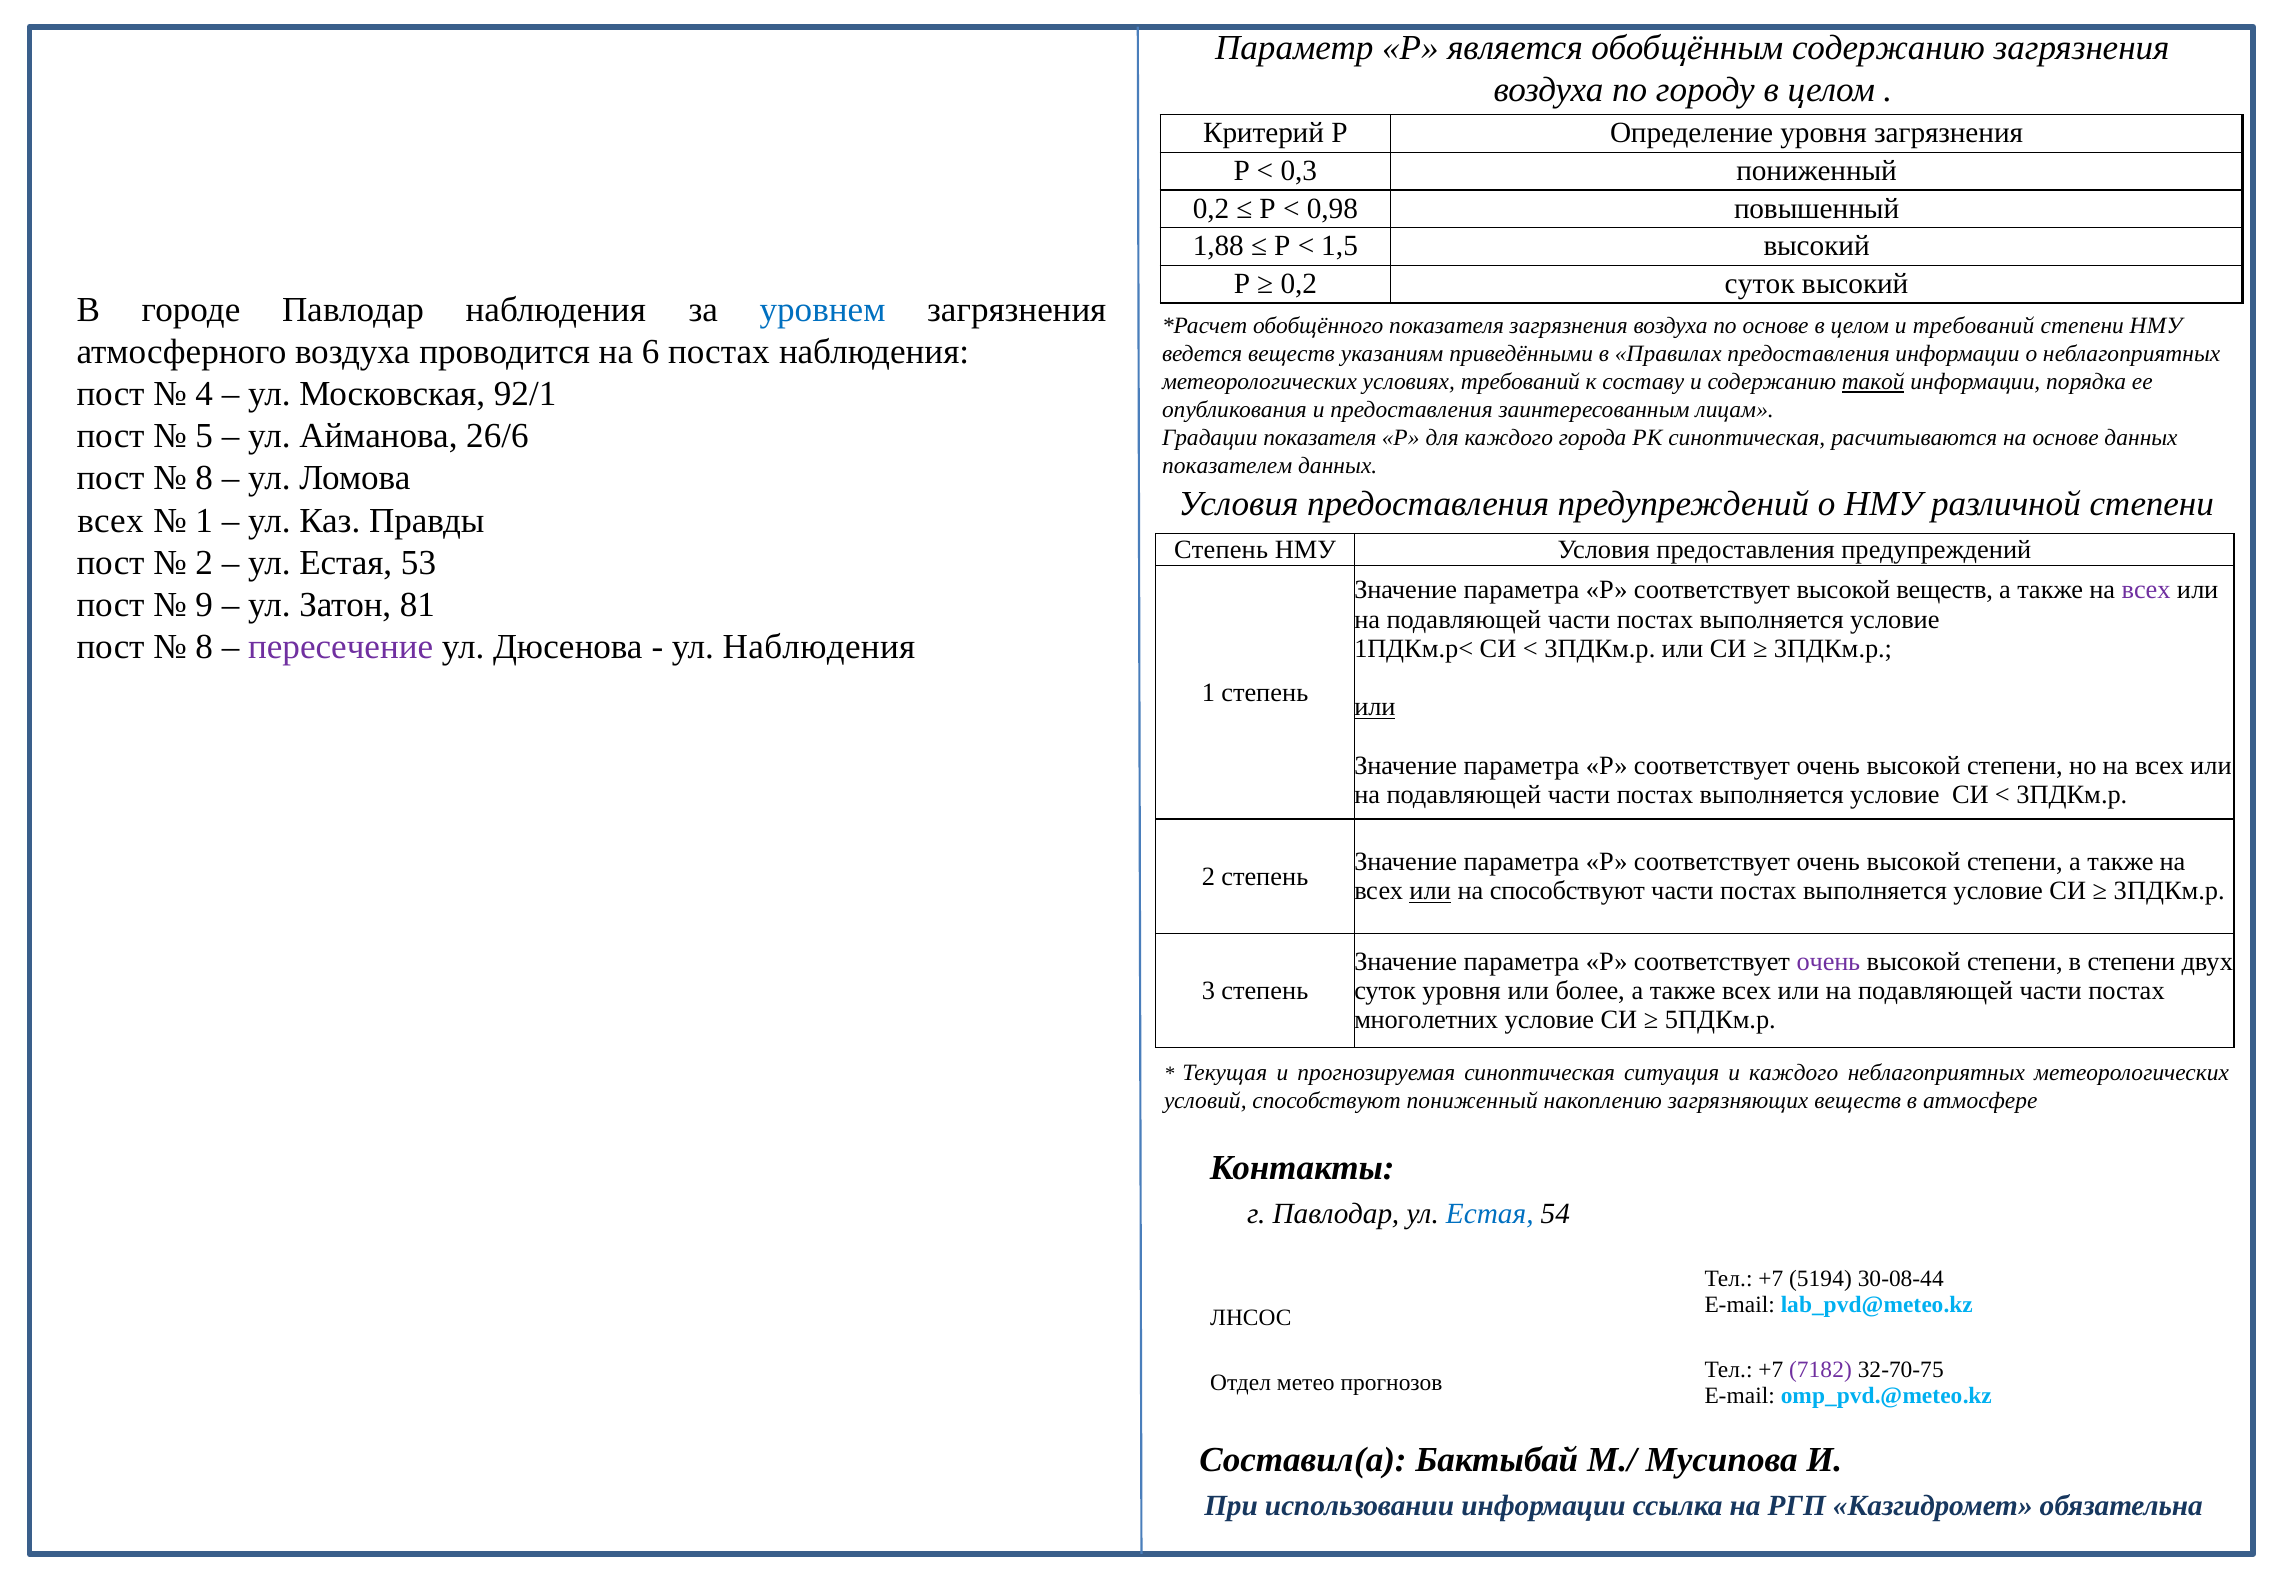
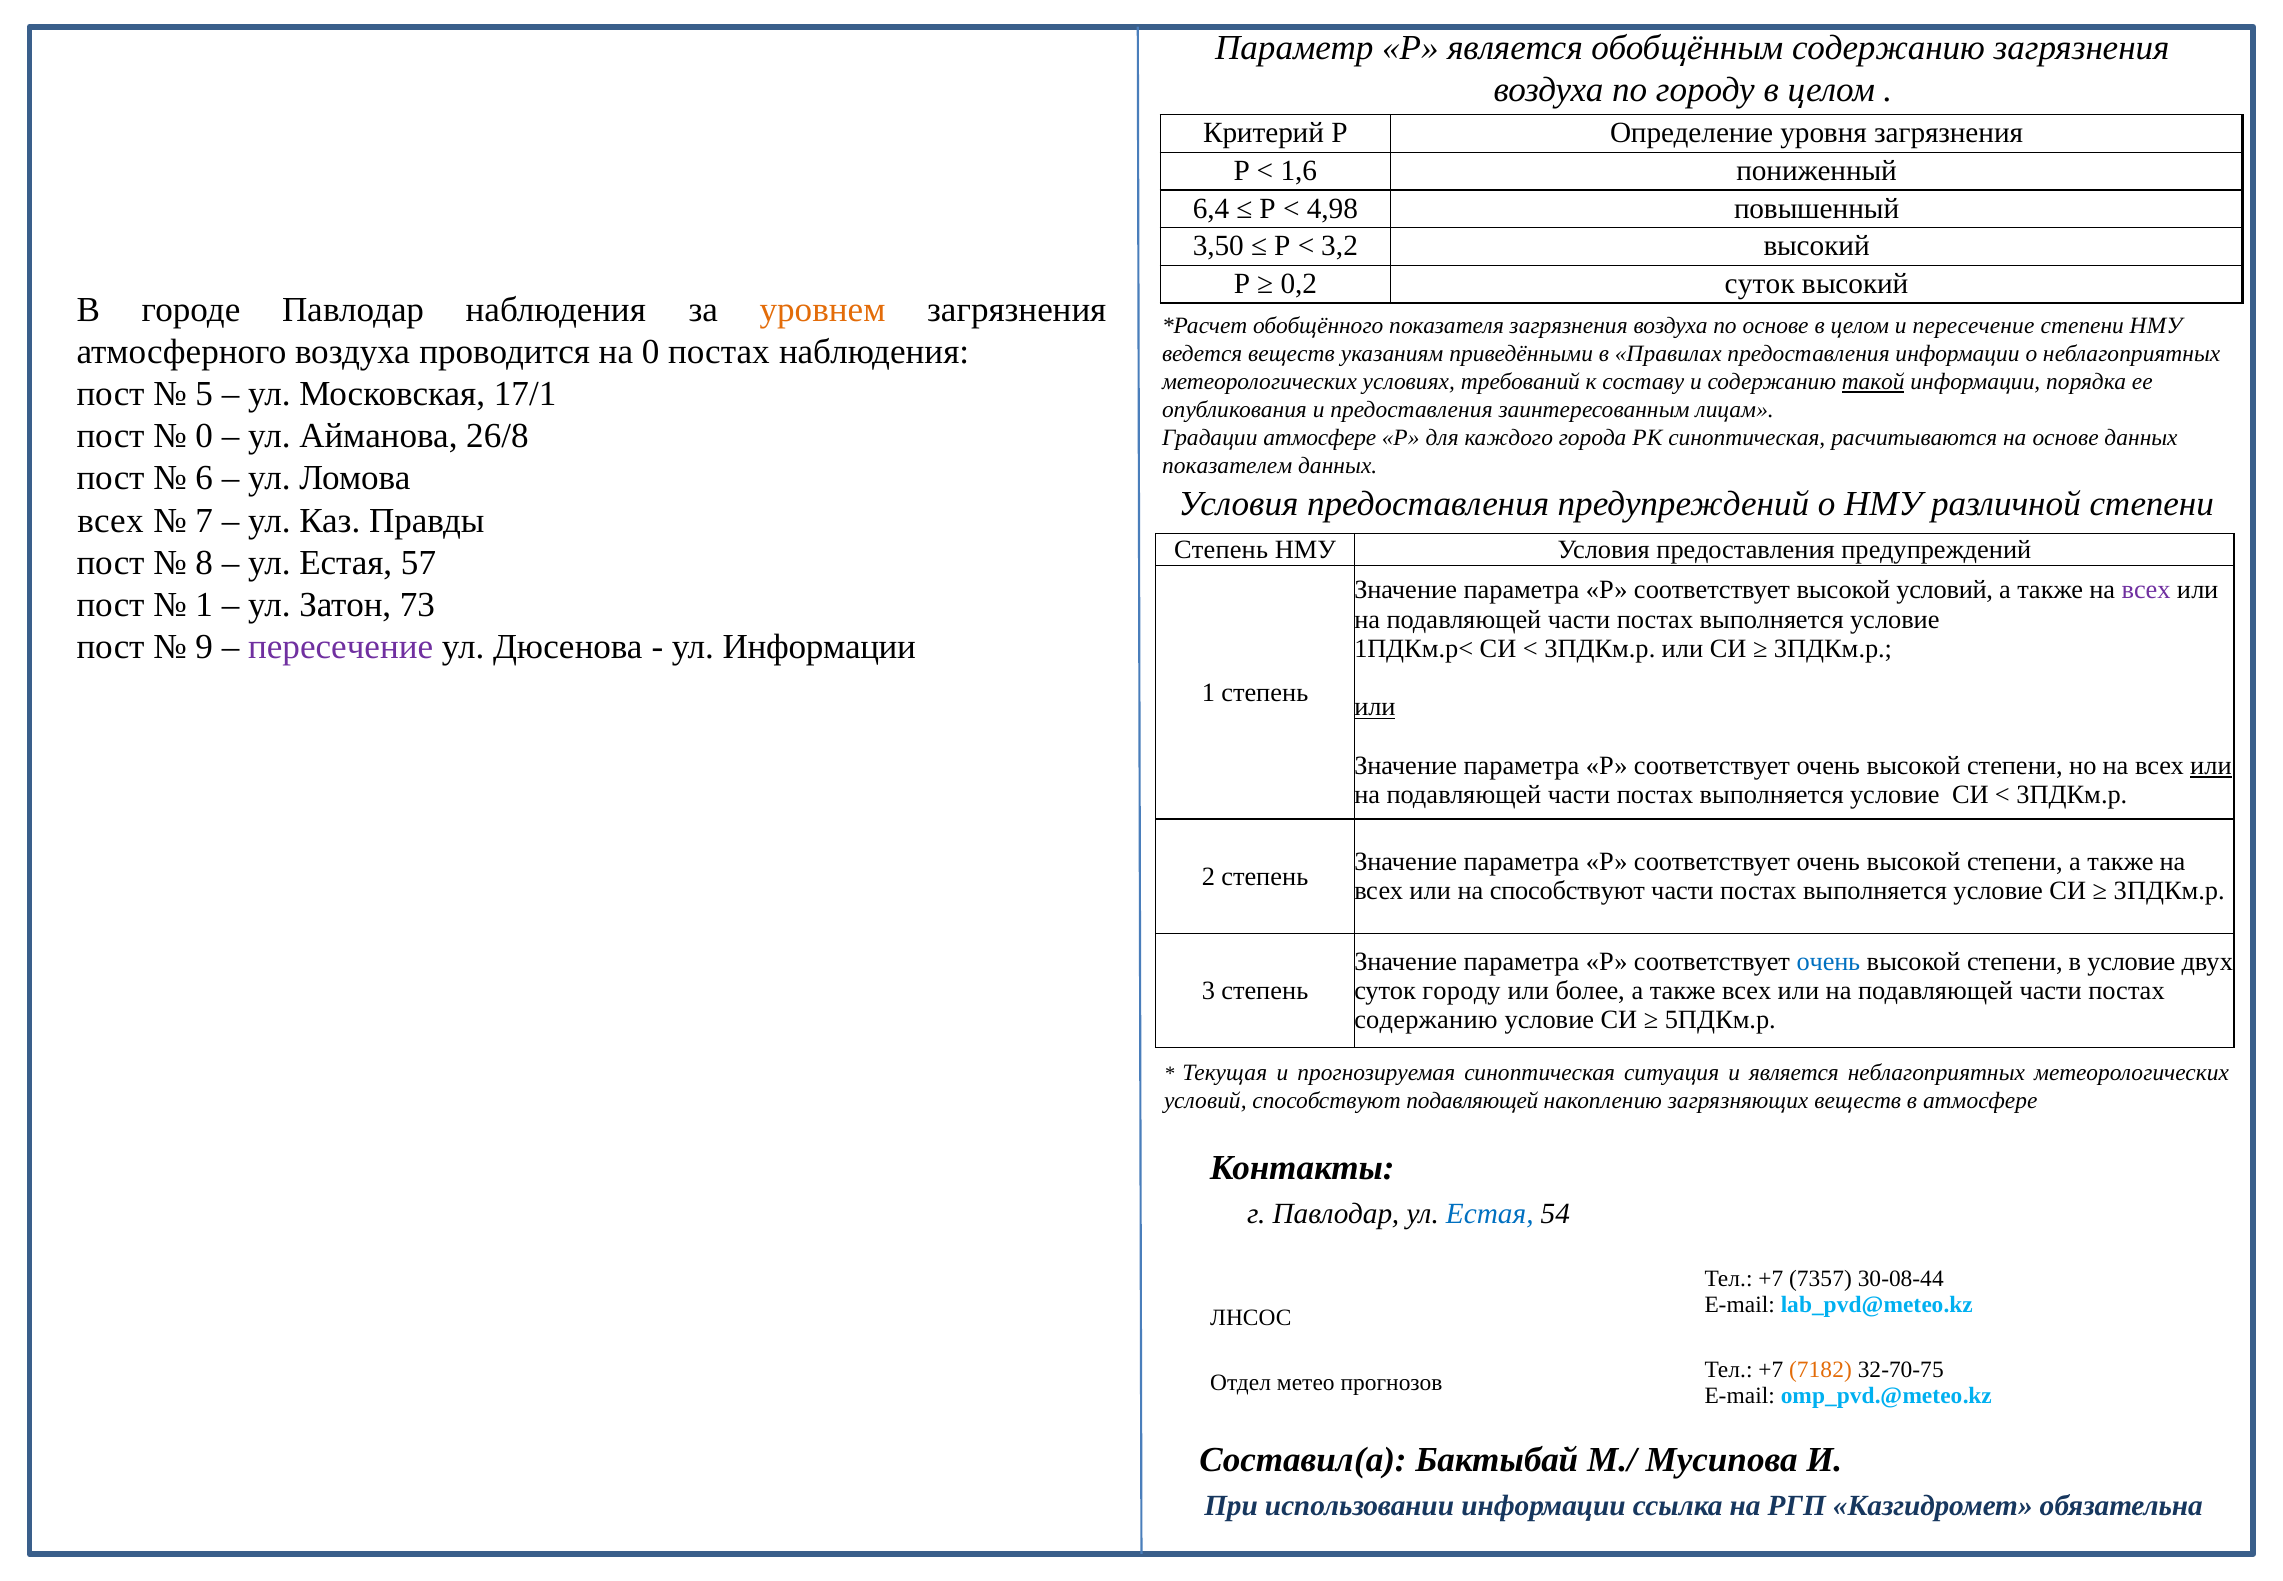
0,3: 0,3 -> 1,6
0,2 at (1211, 209): 0,2 -> 6,4
0,98: 0,98 -> 4,98
1,88: 1,88 -> 3,50
1,5: 1,5 -> 3,2
уровнем colour: blue -> orange
и требований: требований -> пересечение
на 6: 6 -> 0
4: 4 -> 5
92/1: 92/1 -> 17/1
5 at (204, 436): 5 -> 0
26/6: 26/6 -> 26/8
Градации показателя: показателя -> атмосфере
8 at (204, 478): 8 -> 6
1 at (204, 520): 1 -> 7
2 at (204, 562): 2 -> 8
53: 53 -> 57
высокой веществ: веществ -> условий
9 at (204, 605): 9 -> 1
81: 81 -> 73
8 at (204, 647): 8 -> 9
ул Наблюдения: Наблюдения -> Информации
или at (2211, 765) underline: none -> present
или at (1430, 891) underline: present -> none
очень at (1828, 961) colour: purple -> blue
в степени: степени -> условие
суток уровня: уровня -> городу
многолетних at (1426, 1020): многолетних -> содержанию
и каждого: каждого -> является
способствуют пониженный: пониженный -> подавляющей
5194: 5194 -> 7357
7182 colour: purple -> orange
